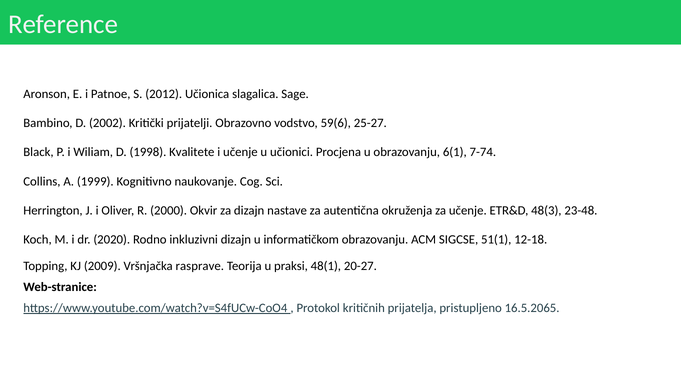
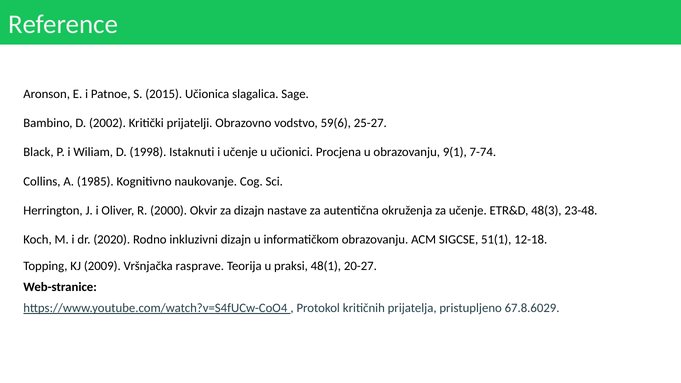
2012: 2012 -> 2015
Kvalitete: Kvalitete -> Istaknuti
6(1: 6(1 -> 9(1
1999: 1999 -> 1985
16.5.2065: 16.5.2065 -> 67.8.6029
